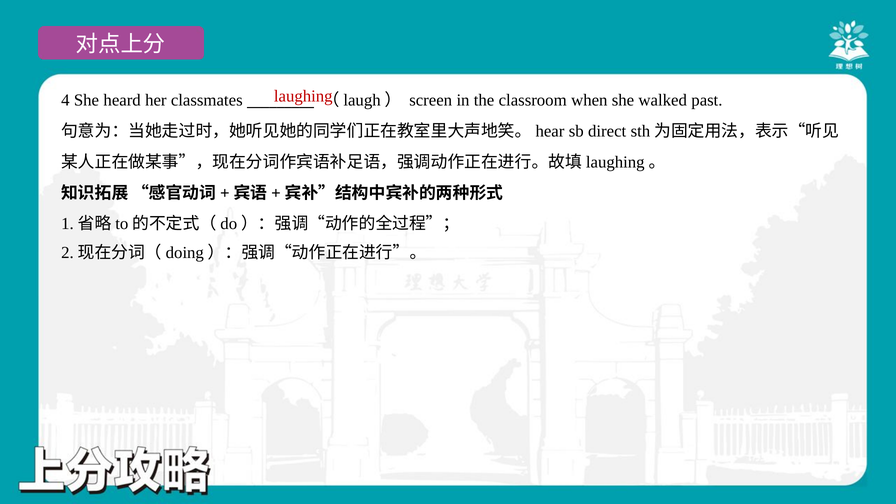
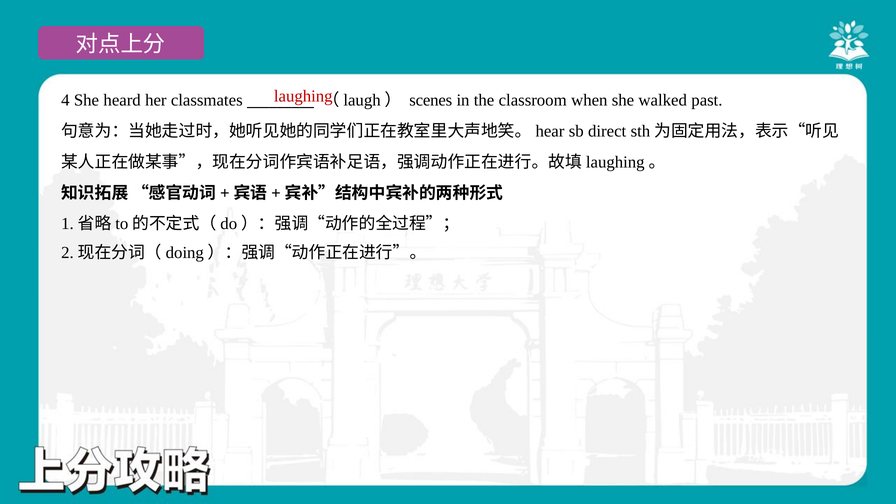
screen: screen -> scenes
